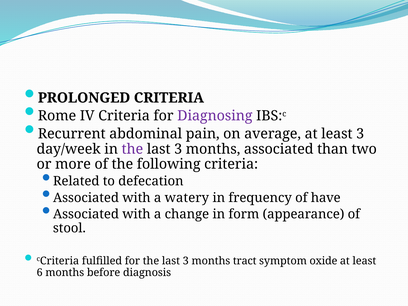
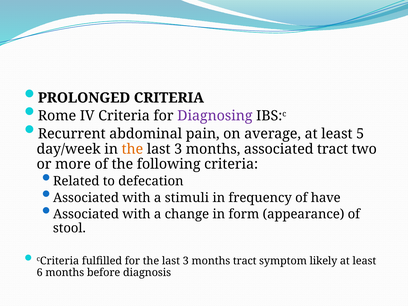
least 3: 3 -> 5
the at (132, 149) colour: purple -> orange
associated than: than -> tract
watery: watery -> stimuli
oxide: oxide -> likely
